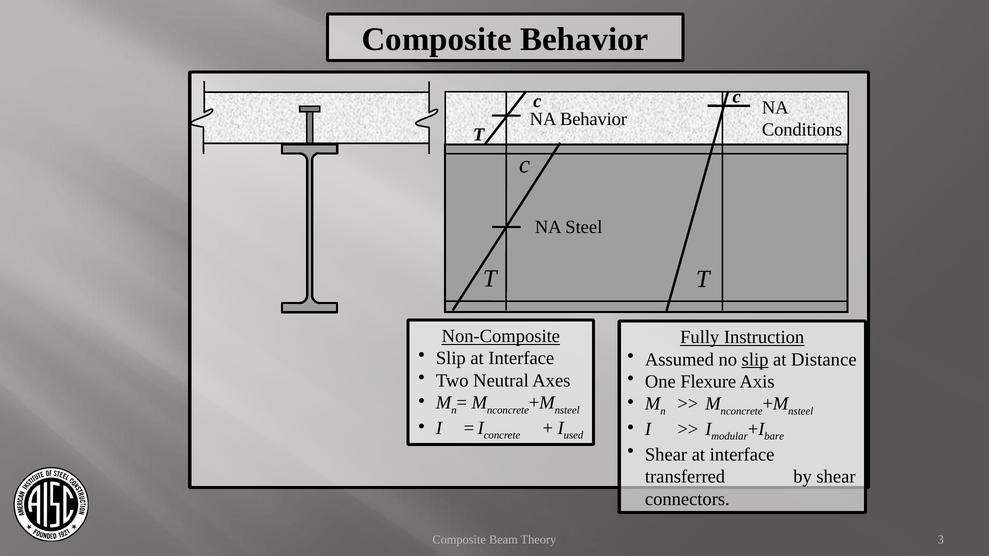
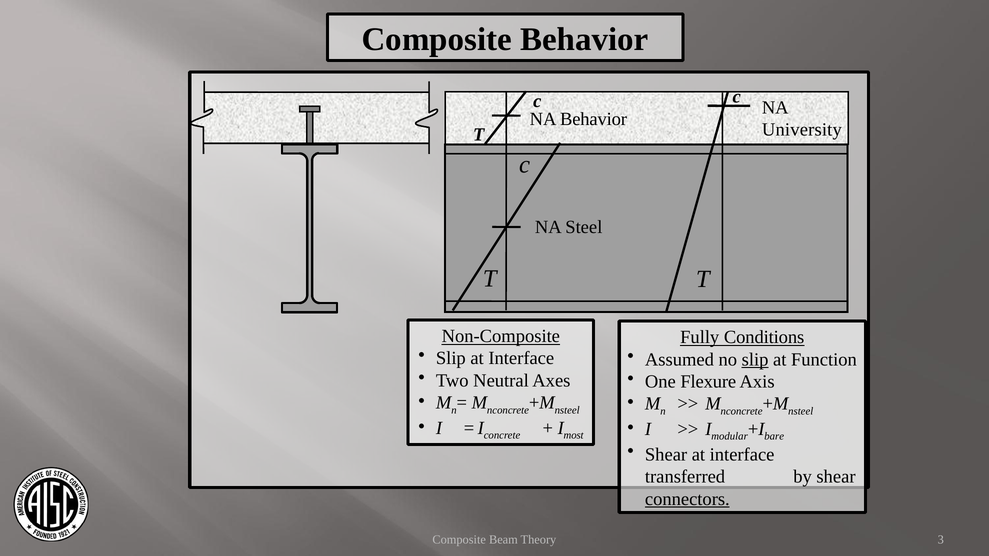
Conditions: Conditions -> University
Instruction: Instruction -> Conditions
Distance: Distance -> Function
used: used -> most
connectors underline: none -> present
